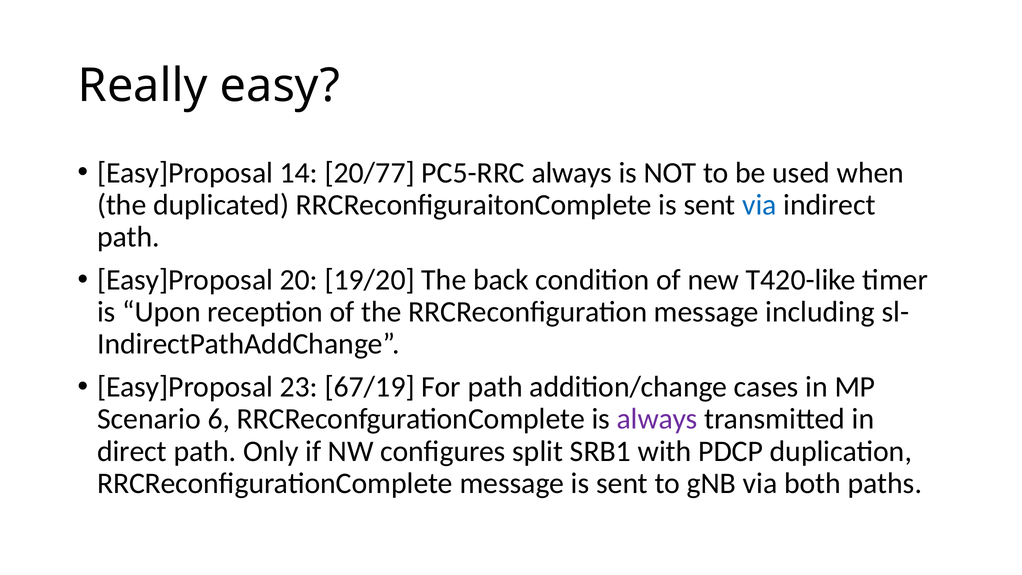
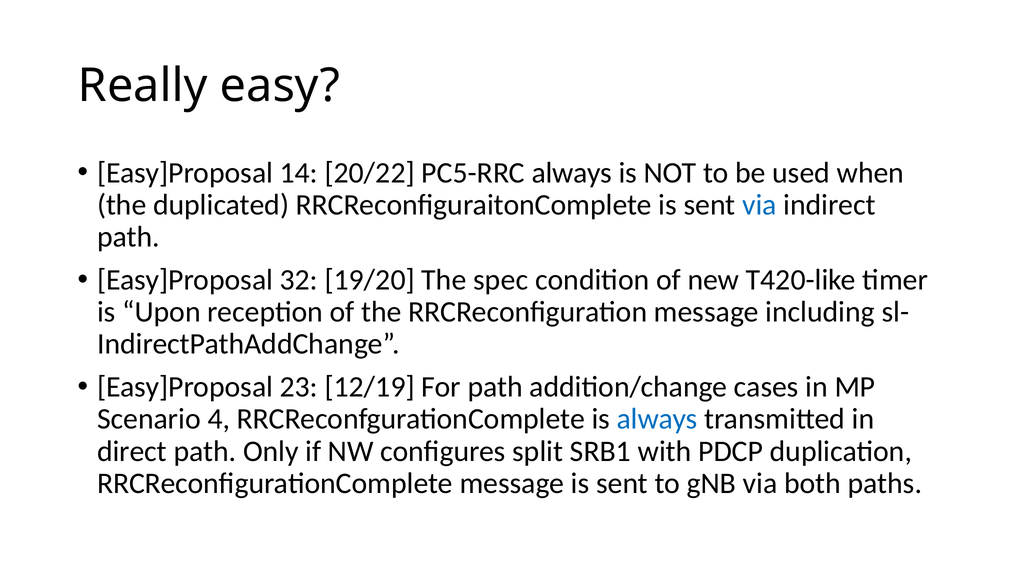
20/77: 20/77 -> 20/22
20: 20 -> 32
back: back -> spec
67/19: 67/19 -> 12/19
6: 6 -> 4
always at (657, 419) colour: purple -> blue
